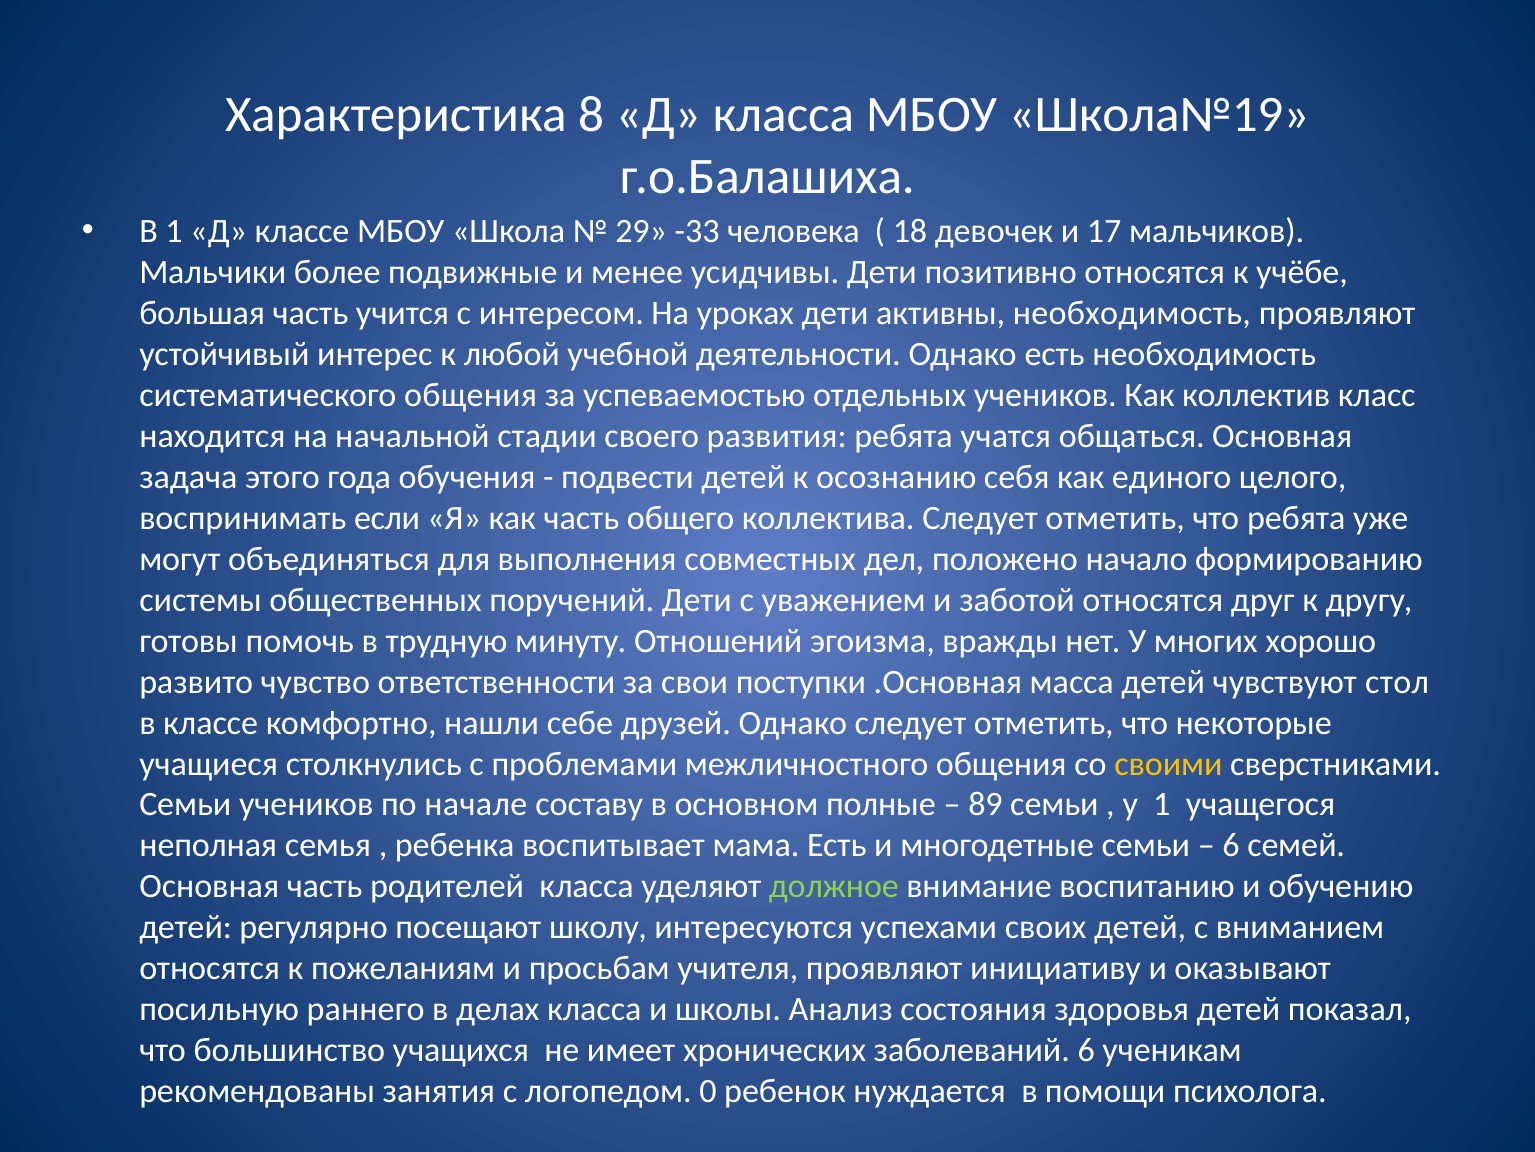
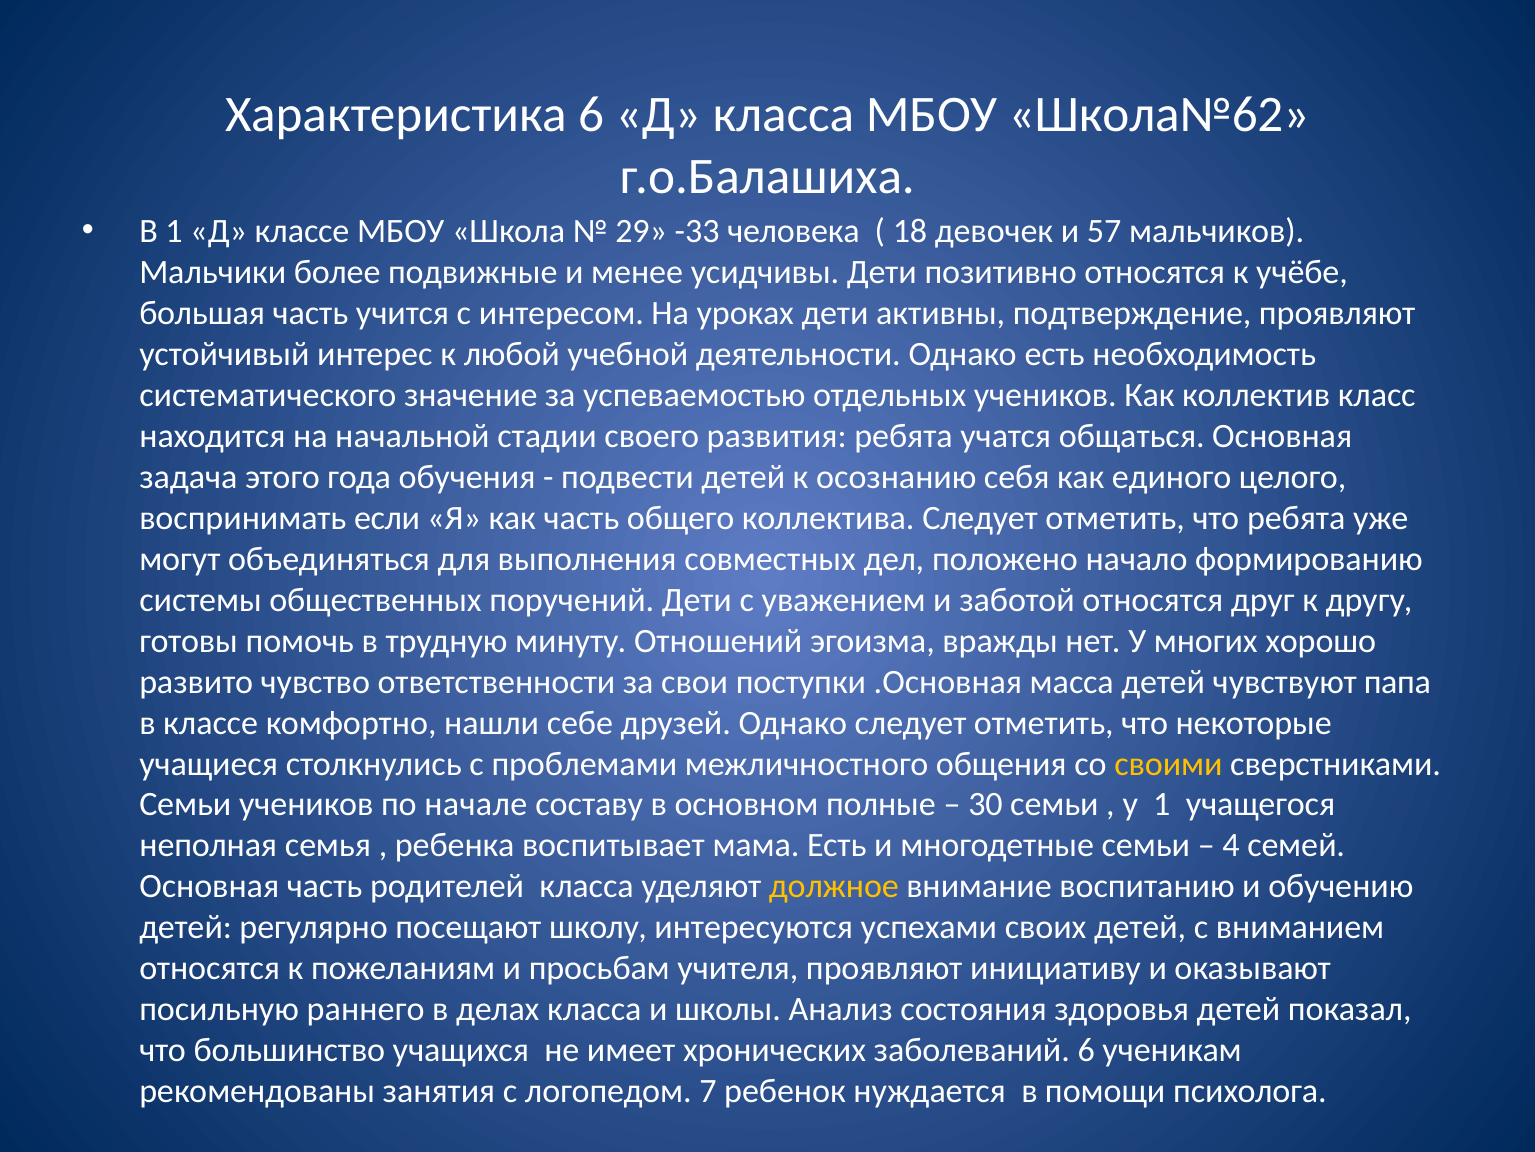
Характеристика 8: 8 -> 6
Школа№19: Школа№19 -> Школа№62
17: 17 -> 57
активны необходимость: необходимость -> подтверждение
систематического общения: общения -> значение
стол: стол -> папа
89: 89 -> 30
6 at (1231, 845): 6 -> 4
должное colour: light green -> yellow
0: 0 -> 7
